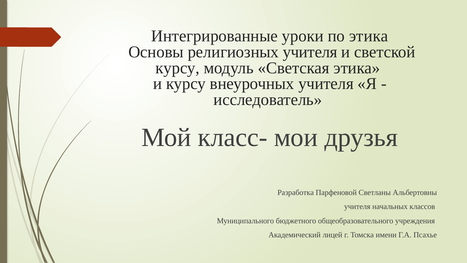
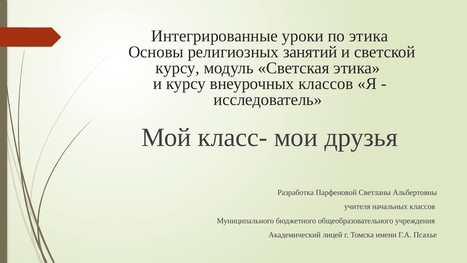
религиозных учителя: учителя -> занятий
внеурочных учителя: учителя -> классов
